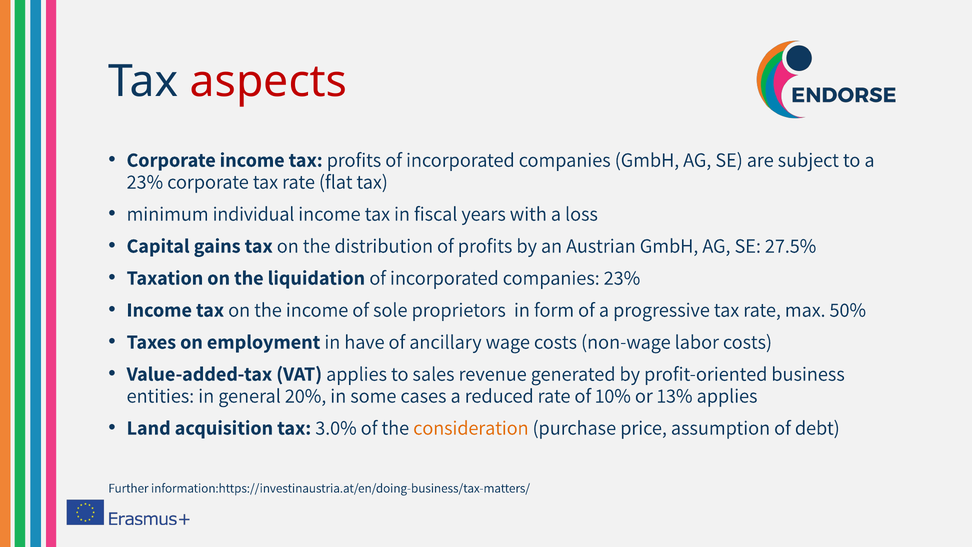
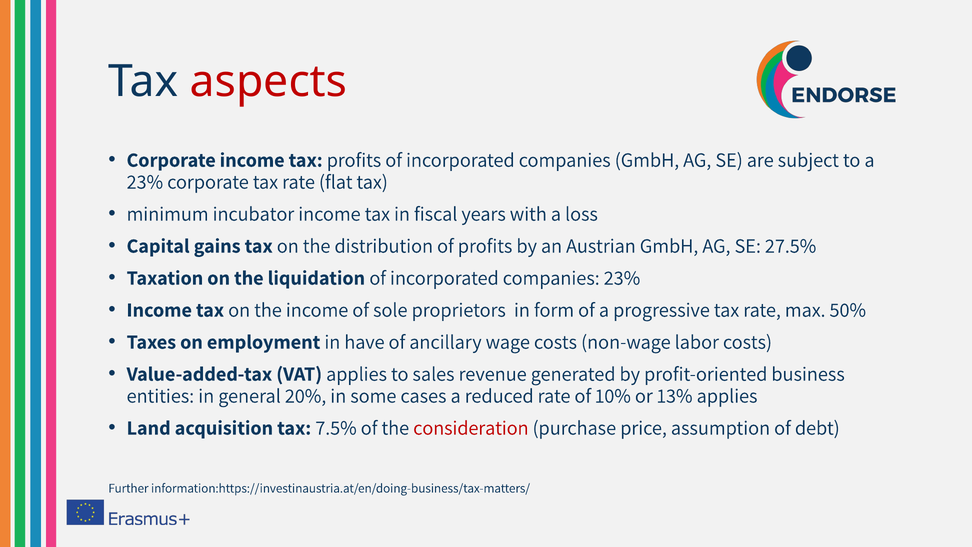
individual: individual -> incubator
3.0%: 3.0% -> 7.5%
consideration colour: orange -> red
